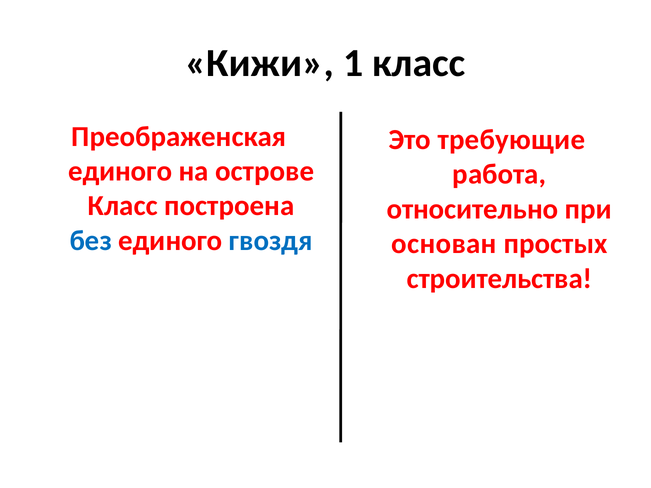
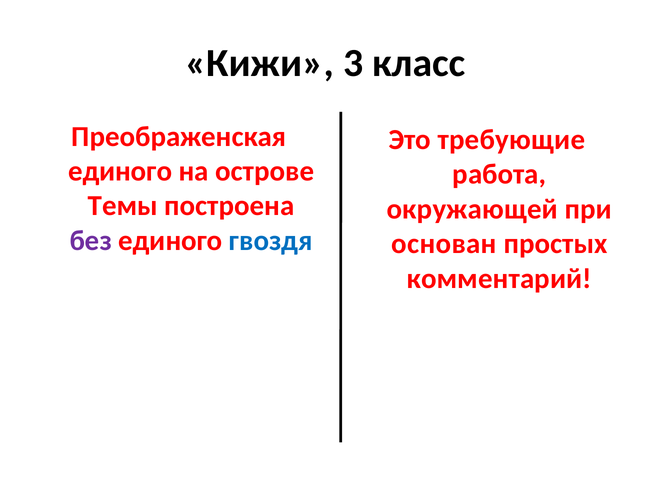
1: 1 -> 3
Класс at (123, 206): Класс -> Темы
относительно: относительно -> окружающей
без colour: blue -> purple
строительства: строительства -> комментарий
